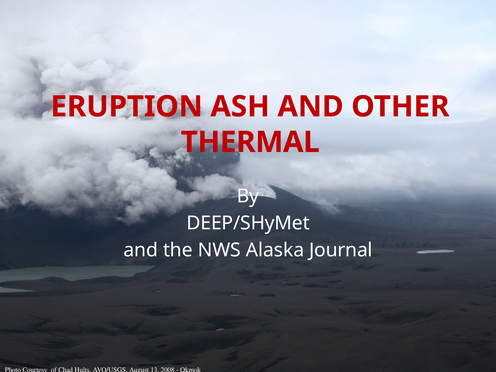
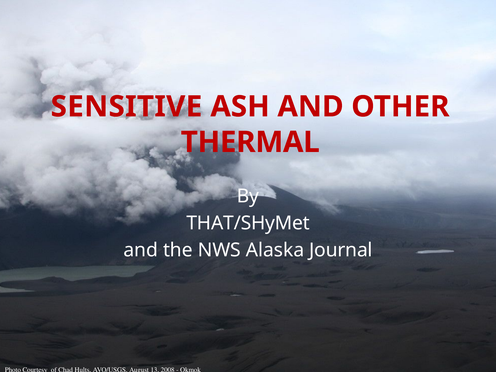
ERUPTION: ERUPTION -> SENSITIVE
DEEP/SHyMet: DEEP/SHyMet -> THAT/SHyMet
